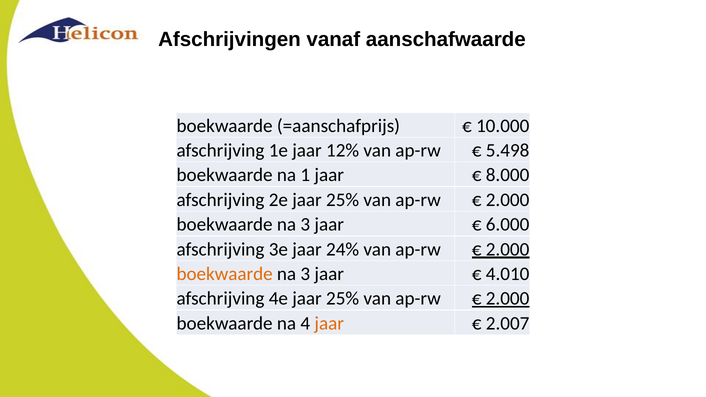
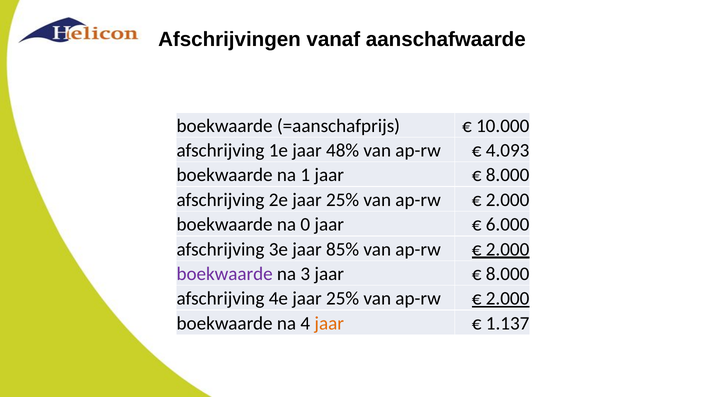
12%: 12% -> 48%
5.498: 5.498 -> 4.093
3 at (305, 225): 3 -> 0
24%: 24% -> 85%
boekwaarde at (225, 274) colour: orange -> purple
4.010 at (508, 274): 4.010 -> 8.000
2.007: 2.007 -> 1.137
